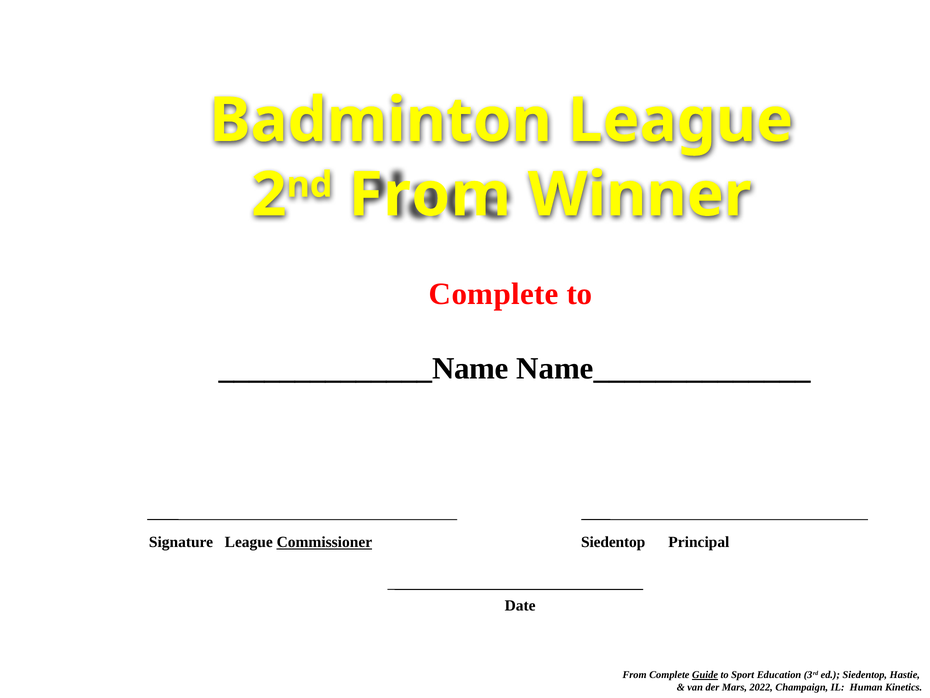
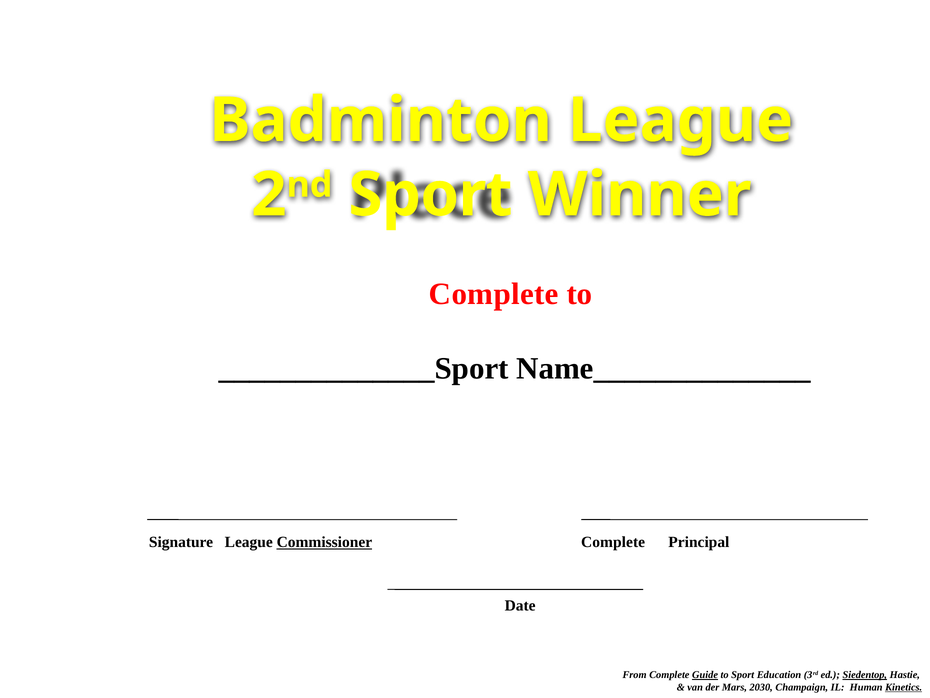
From at (430, 195): From -> Sport
______________Name: ______________Name -> ______________Sport
Siedentop at (613, 542): Siedentop -> Complete
Siedentop at (865, 675) underline: none -> present
2022: 2022 -> 2030
Kinetics underline: none -> present
